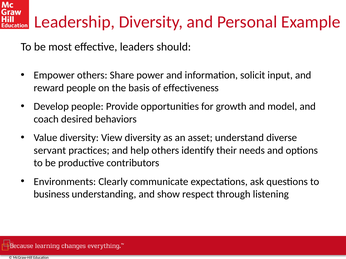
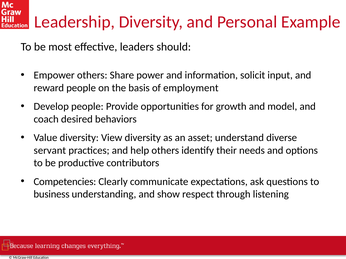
effectiveness: effectiveness -> employment
Environments: Environments -> Competencies
